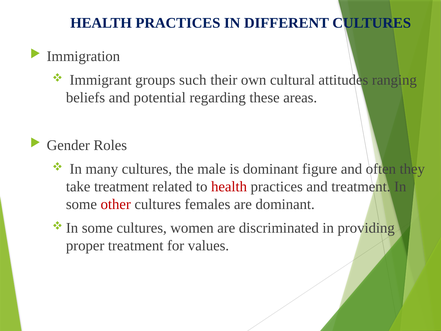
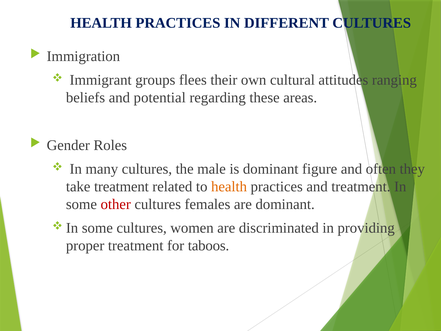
such: such -> flees
health at (229, 187) colour: red -> orange
values: values -> taboos
